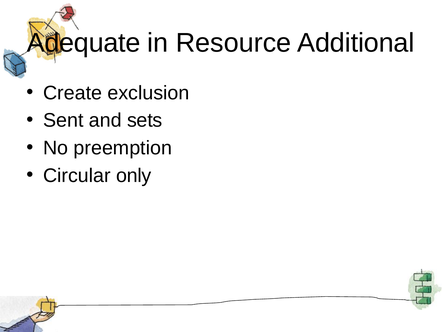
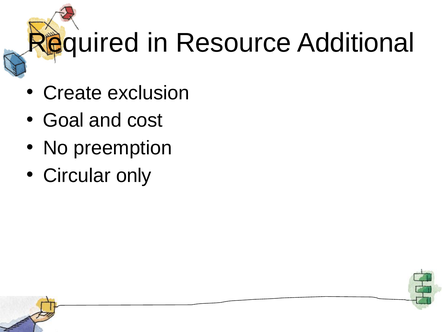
Adequate: Adequate -> Required
Sent: Sent -> Goal
sets: sets -> cost
